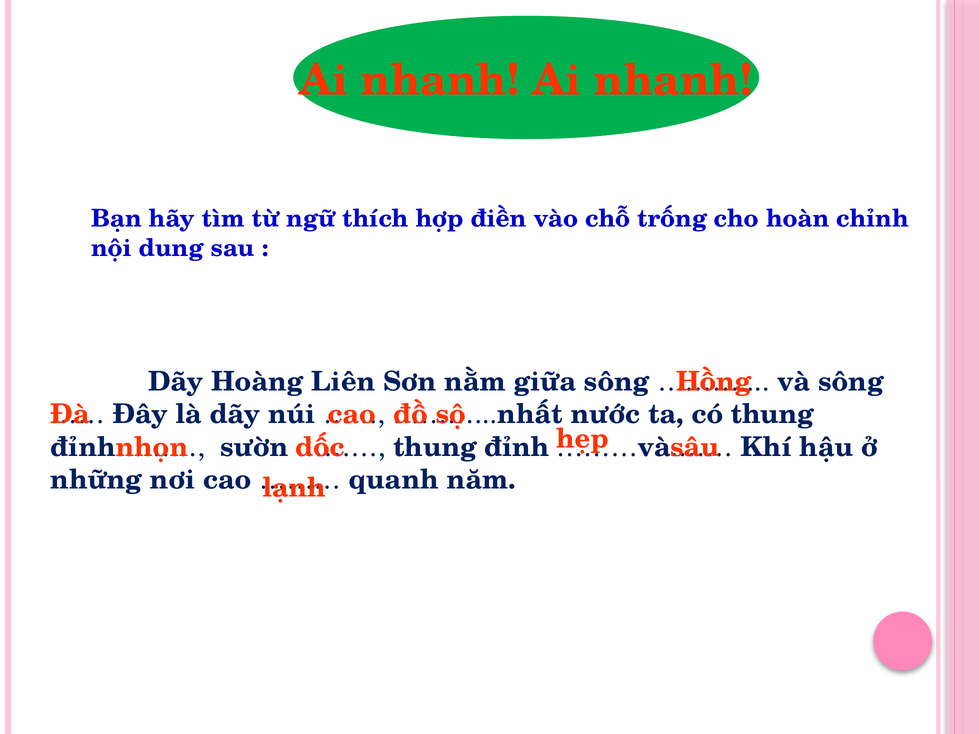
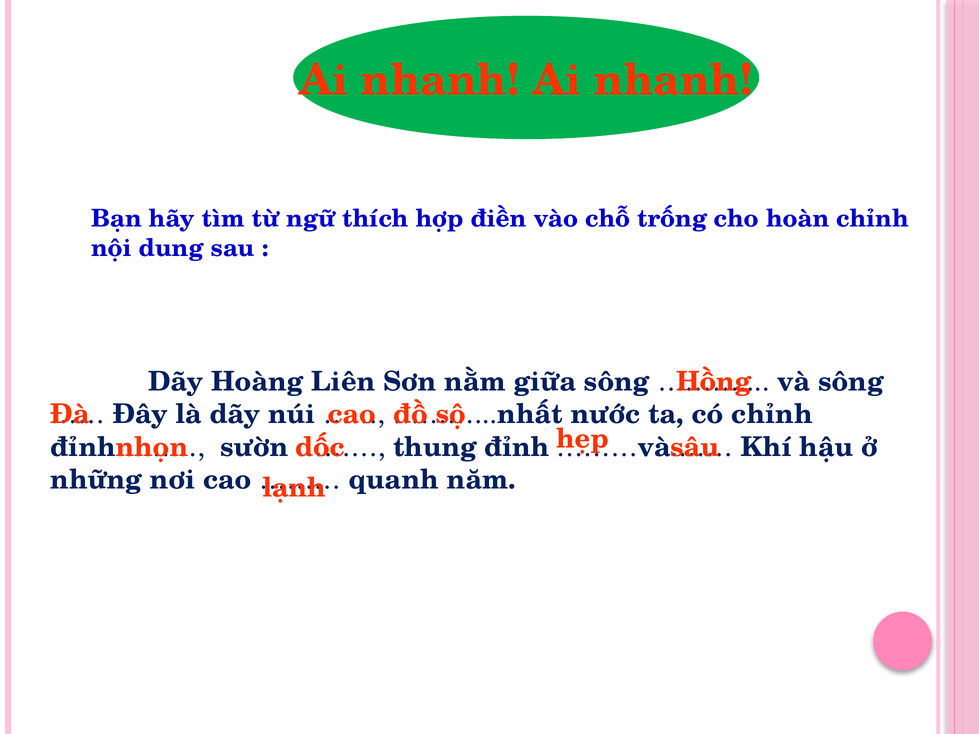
có thung: thung -> chỉnh
